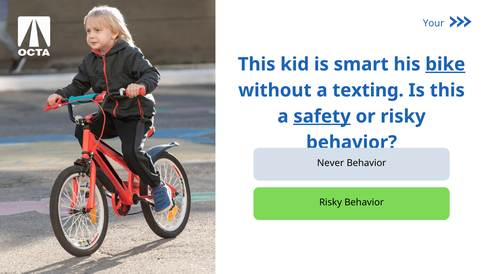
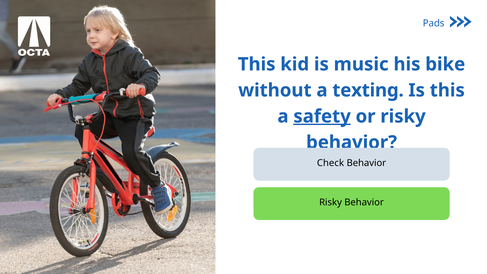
Your: Your -> Pads
smart: smart -> music
bike underline: present -> none
Never: Never -> Check
